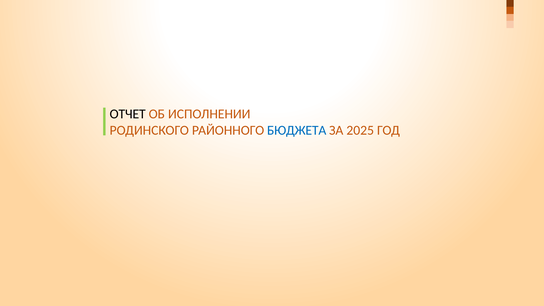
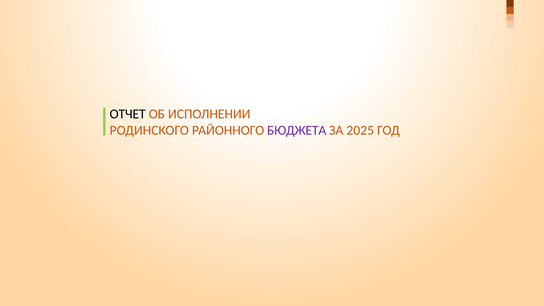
БЮДЖЕТА colour: blue -> purple
